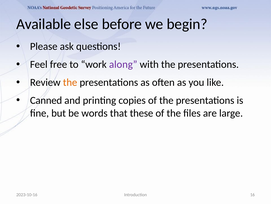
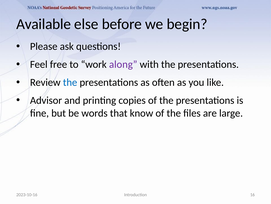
the at (70, 82) colour: orange -> blue
Canned: Canned -> Advisor
these: these -> know
